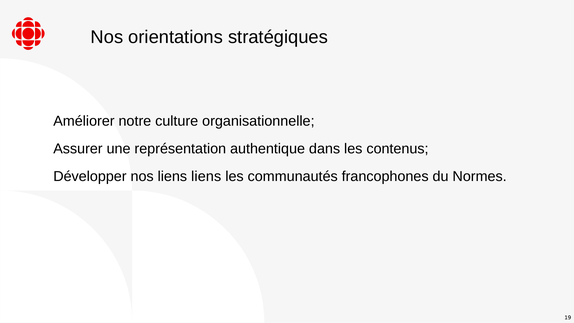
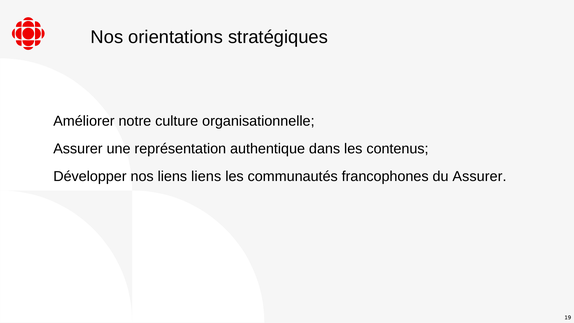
du Normes: Normes -> Assurer
